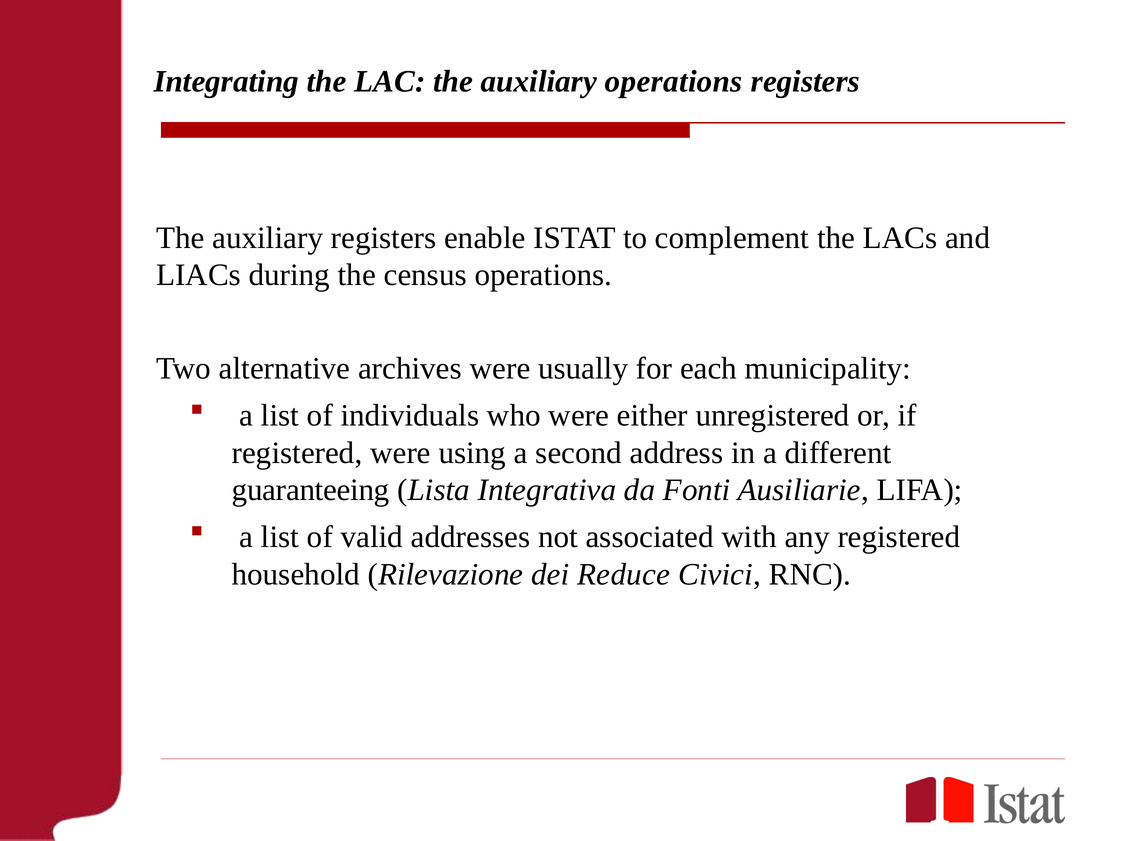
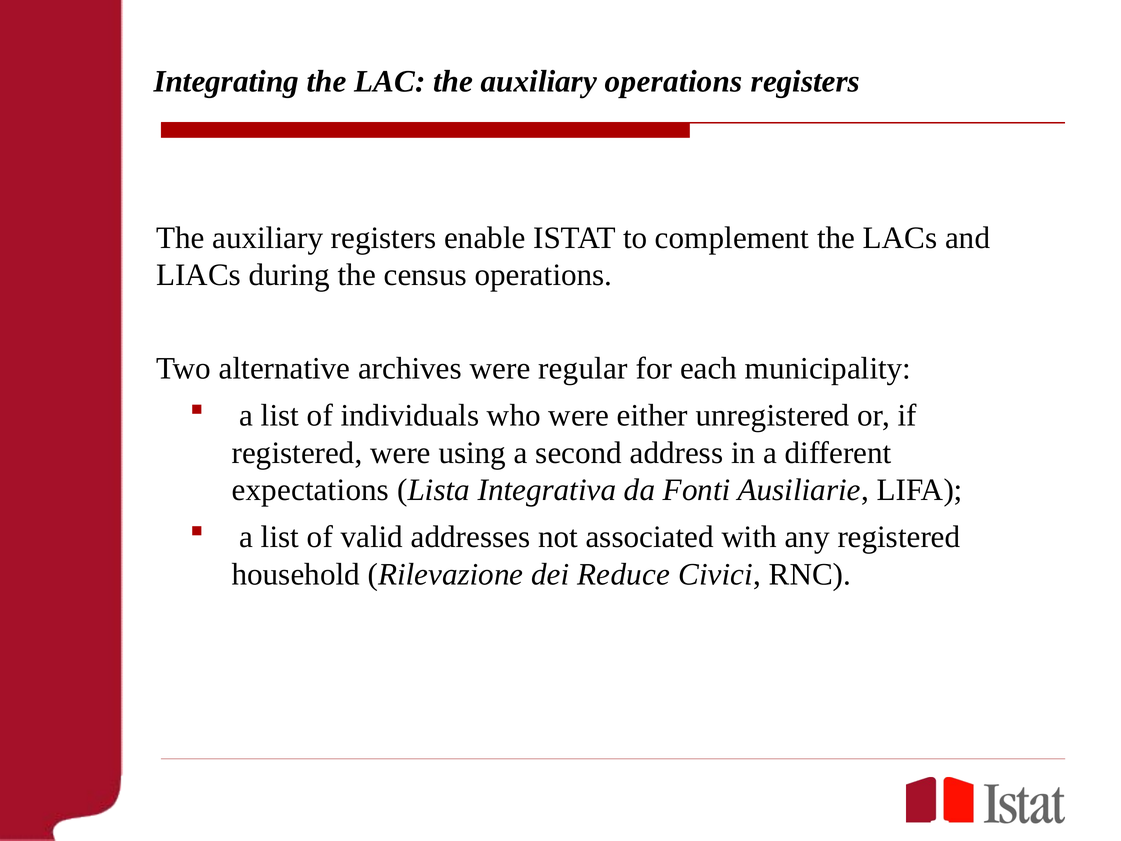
usually: usually -> regular
guaranteeing: guaranteeing -> expectations
